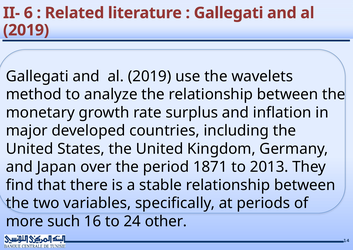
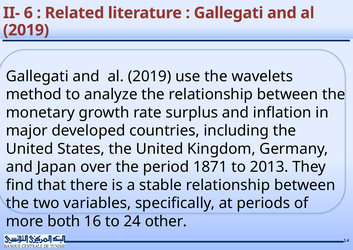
such: such -> both
